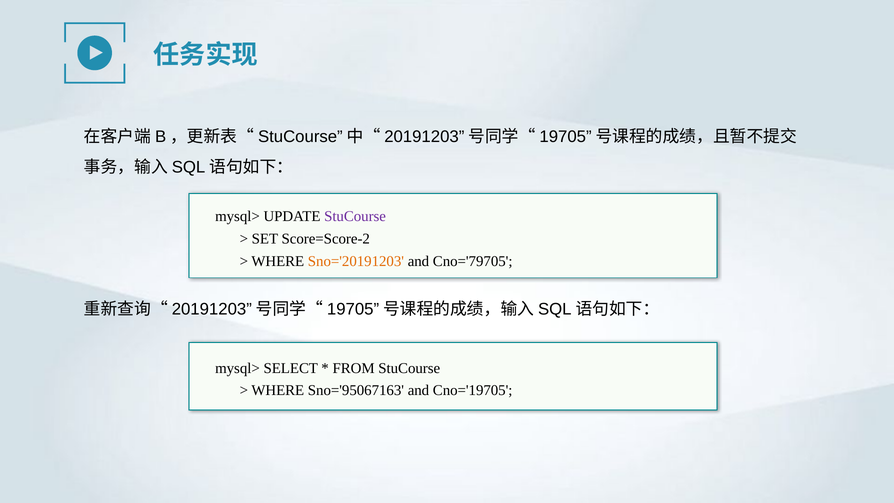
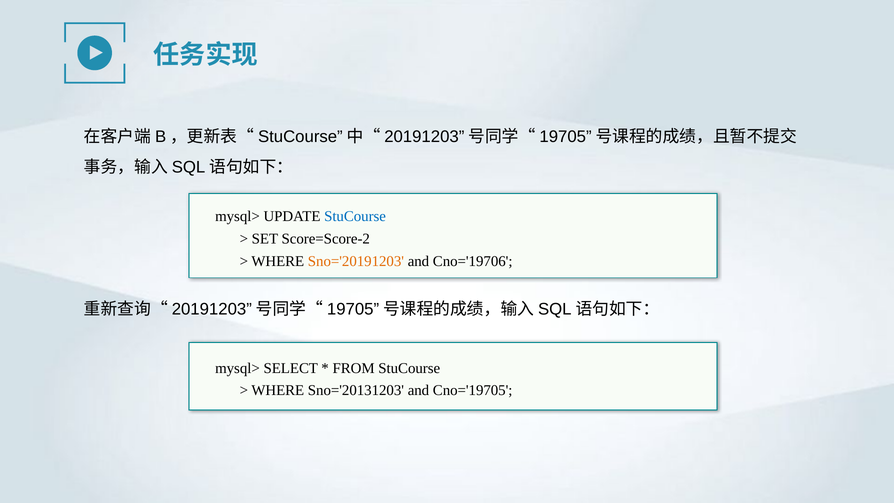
StuCourse at (355, 216) colour: purple -> blue
Cno='79705: Cno='79705 -> Cno='19706
Sno='95067163: Sno='95067163 -> Sno='20131203
